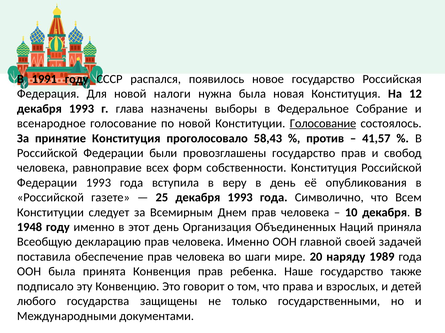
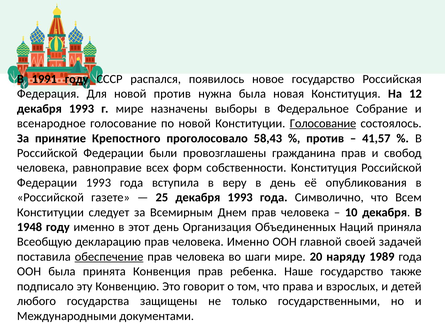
новой налоги: налоги -> против
г глава: глава -> мире
принятие Конституция: Конституция -> Крепостного
провозглашены государство: государство -> гражданина
обеспечение underline: none -> present
